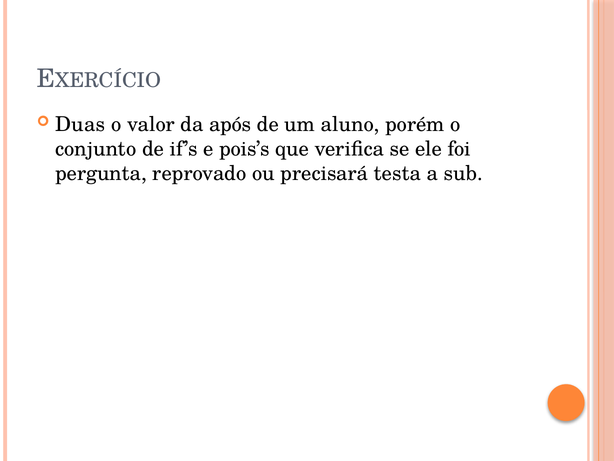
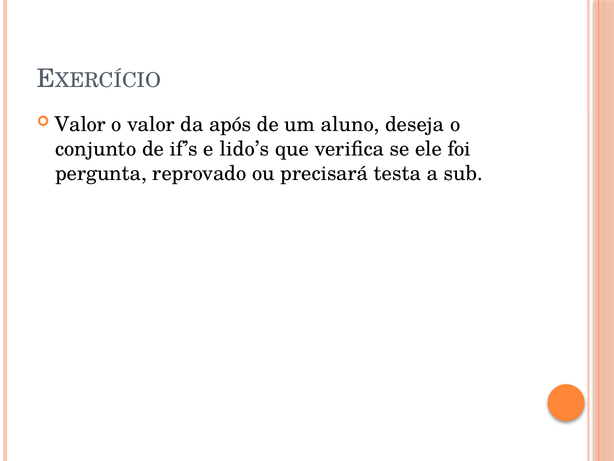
Duas at (80, 124): Duas -> Valor
porém: porém -> deseja
pois’s: pois’s -> lido’s
